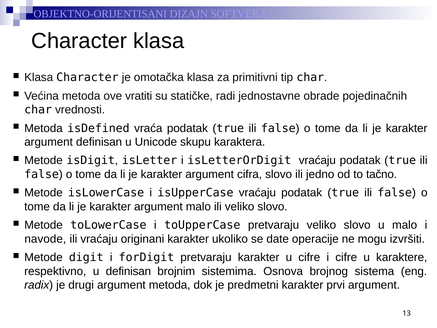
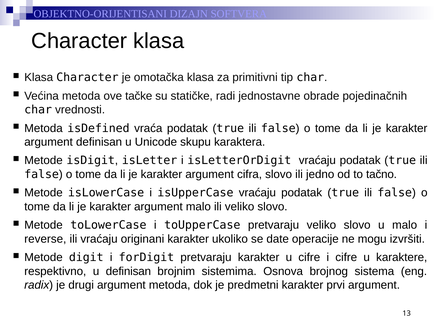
vratiti: vratiti -> tačke
navode: navode -> reverse
